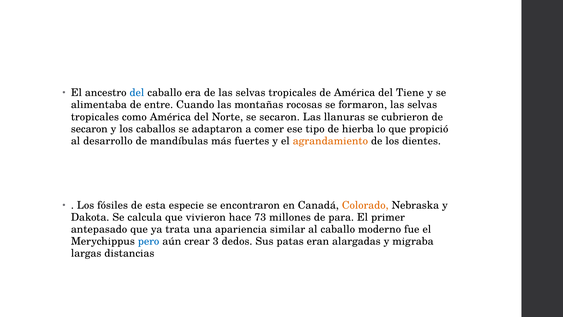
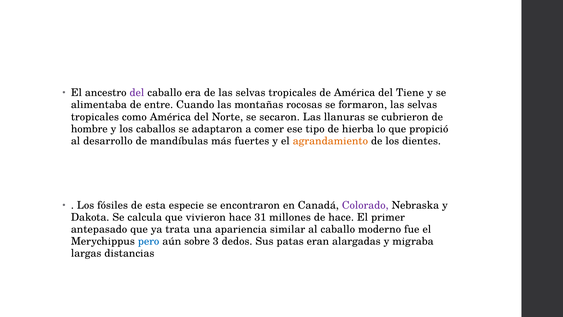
del at (137, 93) colour: blue -> purple
secaron at (89, 129): secaron -> hombre
Colorado colour: orange -> purple
73: 73 -> 31
de para: para -> hace
crear: crear -> sobre
